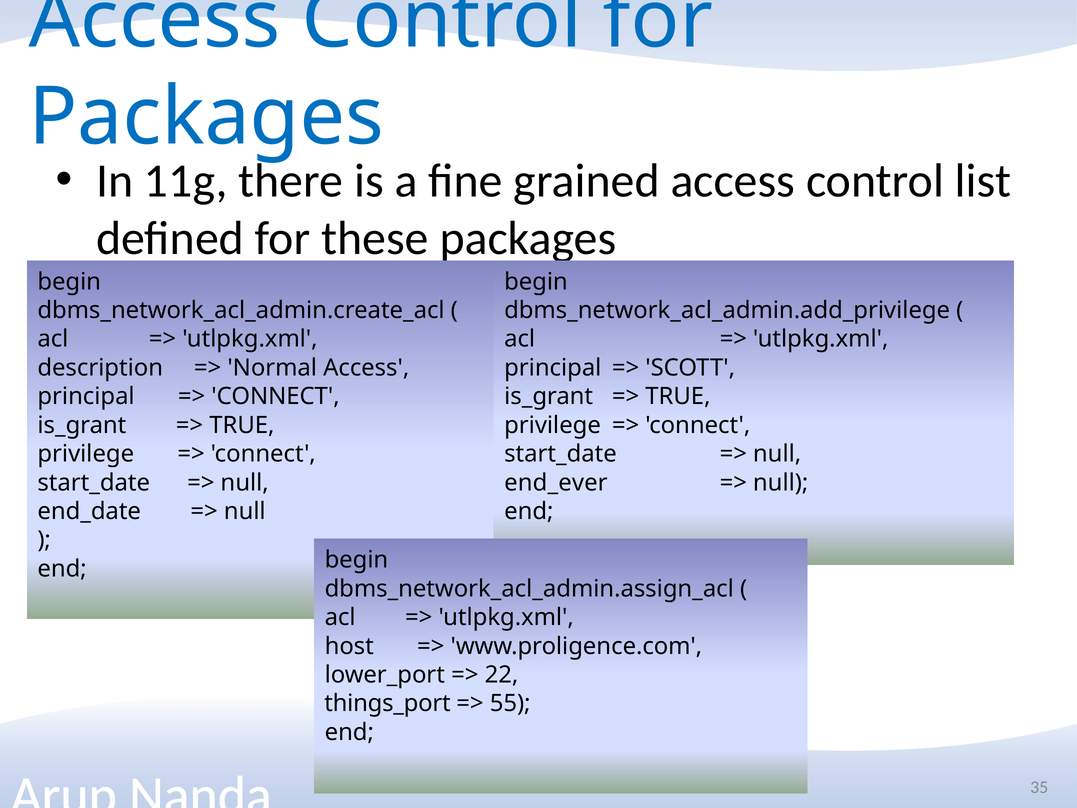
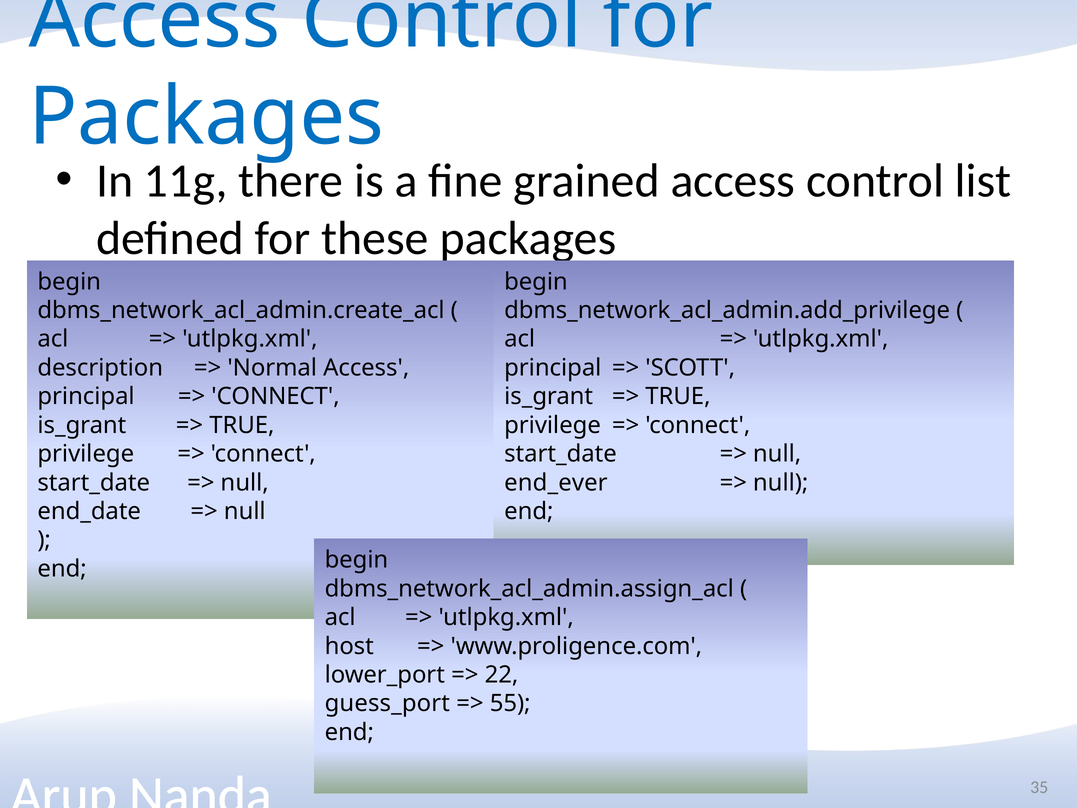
things_port: things_port -> guess_port
